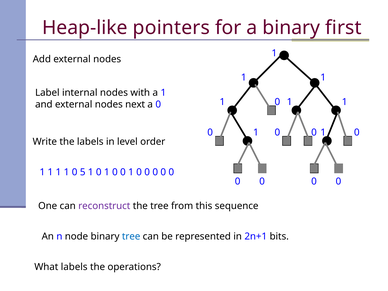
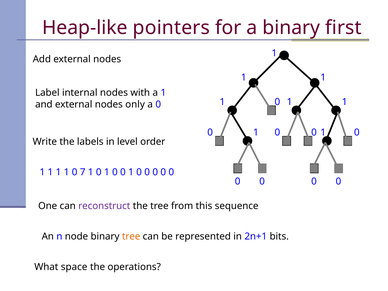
next: next -> only
5: 5 -> 7
tree at (131, 236) colour: blue -> orange
What labels: labels -> space
